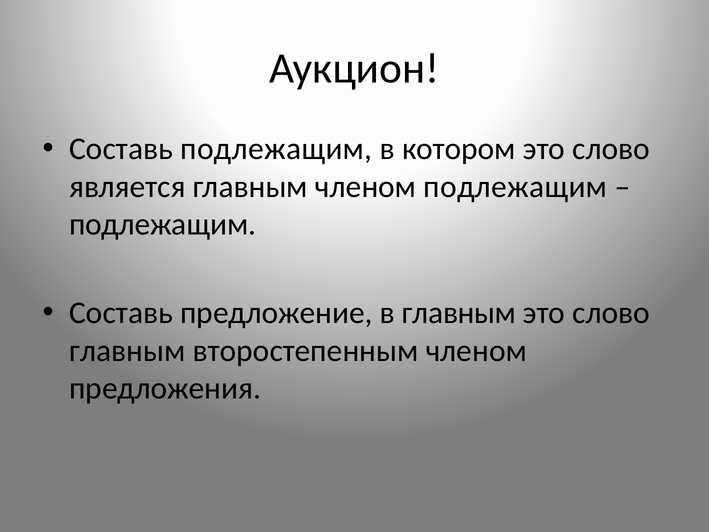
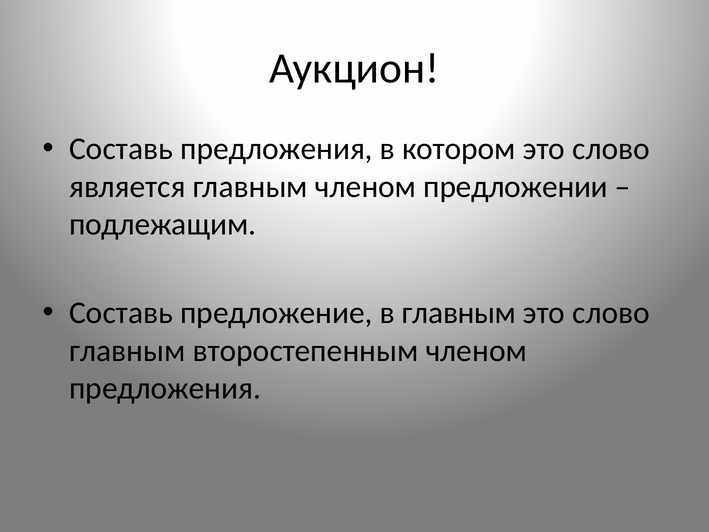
Составь подлежащим: подлежащим -> предложения
членом подлежащим: подлежащим -> предложении
